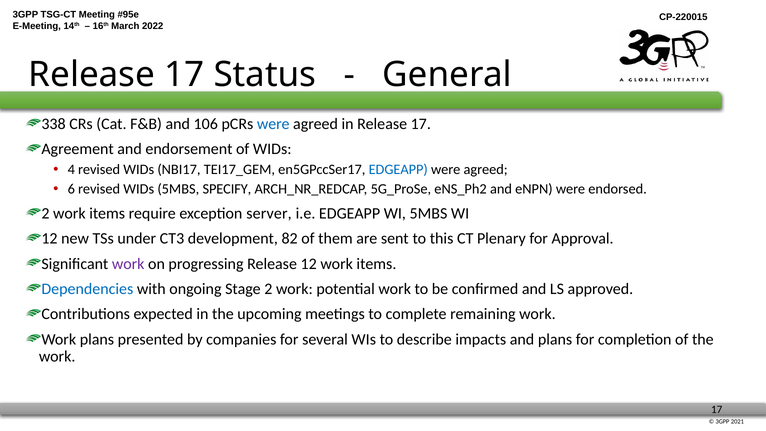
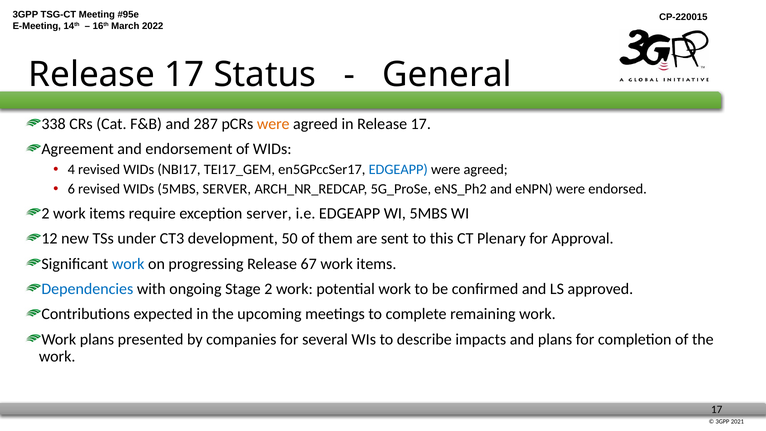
106: 106 -> 287
were at (273, 124) colour: blue -> orange
5MBS SPECIFY: SPECIFY -> SERVER
82: 82 -> 50
work at (128, 264) colour: purple -> blue
Release 12: 12 -> 67
